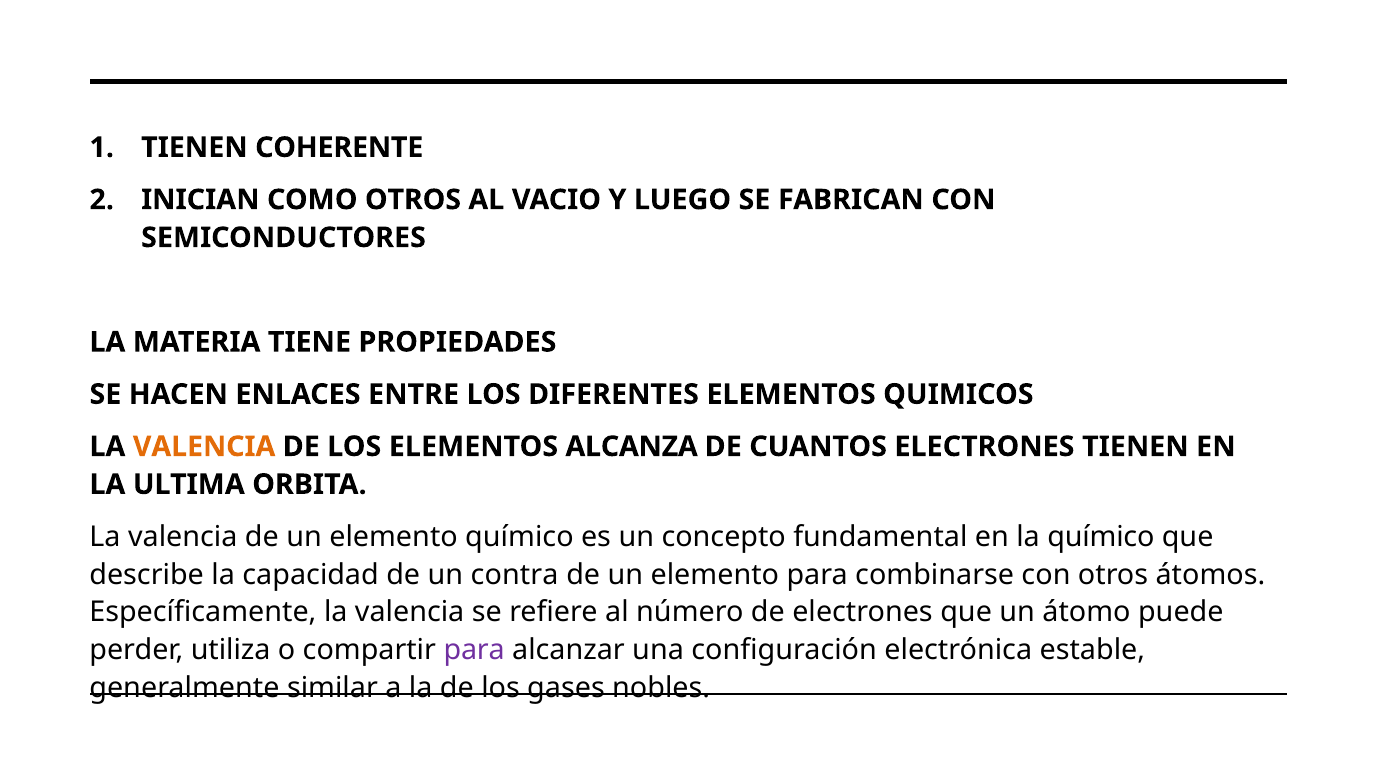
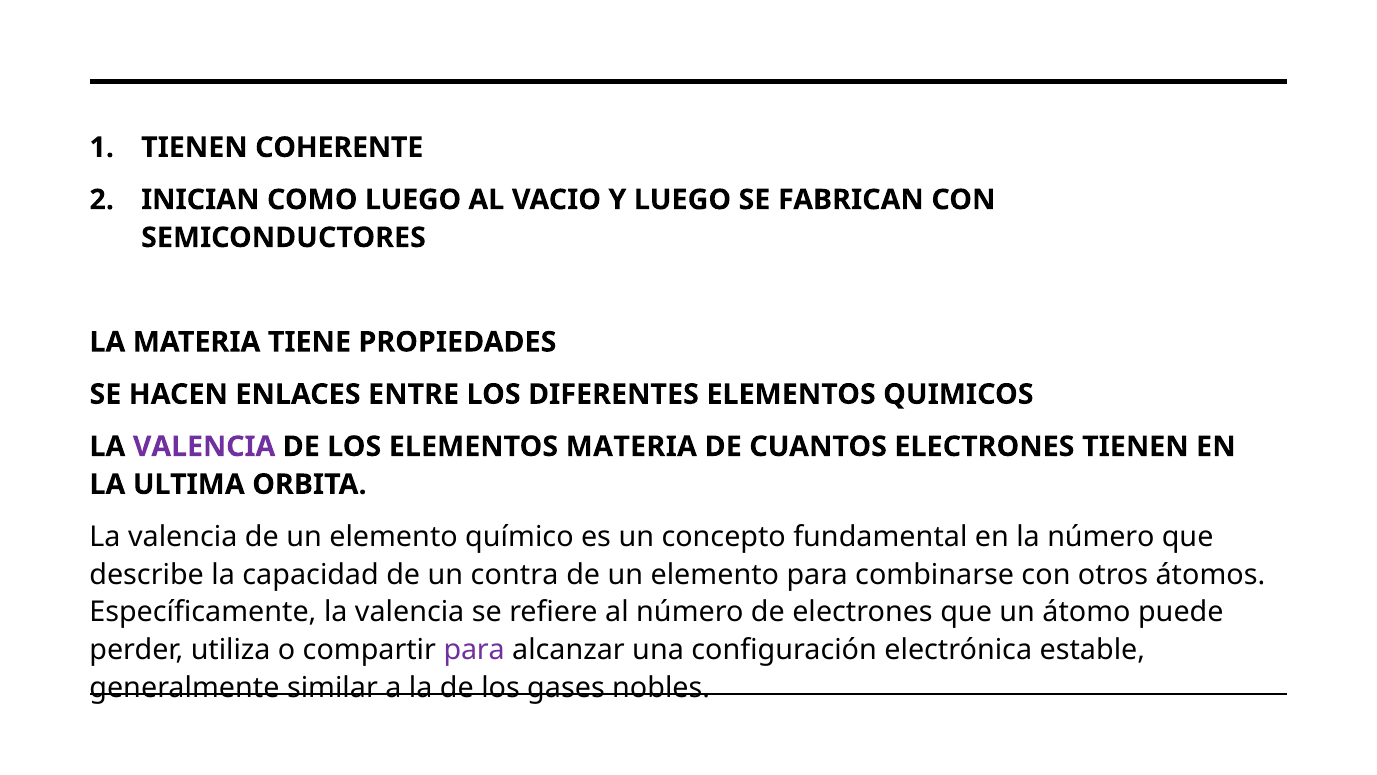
COMO OTROS: OTROS -> LUEGO
VALENCIA at (204, 446) colour: orange -> purple
ELEMENTOS ALCANZA: ALCANZA -> MATERIA
la químico: químico -> número
